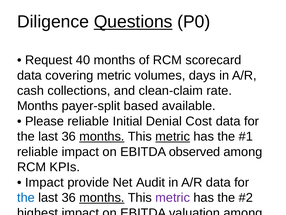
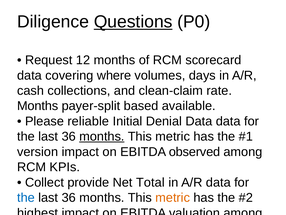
40: 40 -> 12
covering metric: metric -> where
Denial Cost: Cost -> Data
metric at (173, 136) underline: present -> none
reliable at (38, 152): reliable -> version
Impact at (44, 182): Impact -> Collect
Audit: Audit -> Total
months at (102, 197) underline: present -> none
metric at (173, 197) colour: purple -> orange
